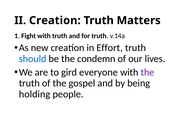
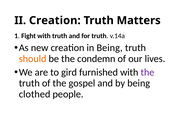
in Effort: Effort -> Being
should colour: blue -> orange
everyone: everyone -> furnished
holding: holding -> clothed
